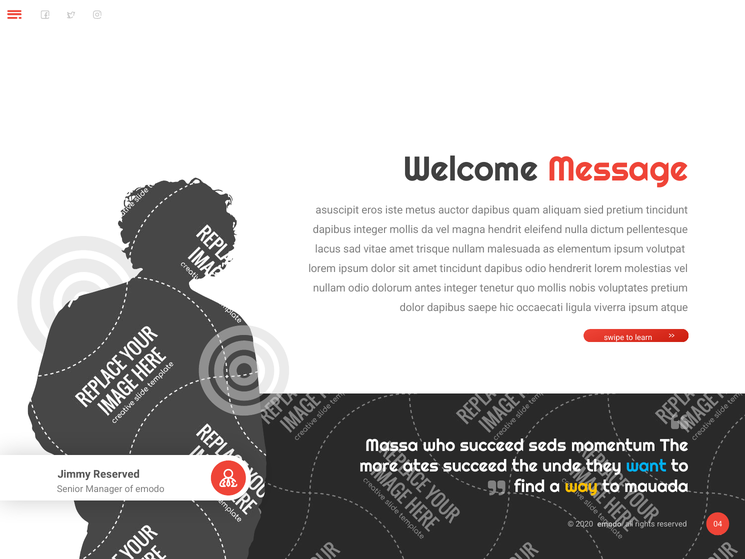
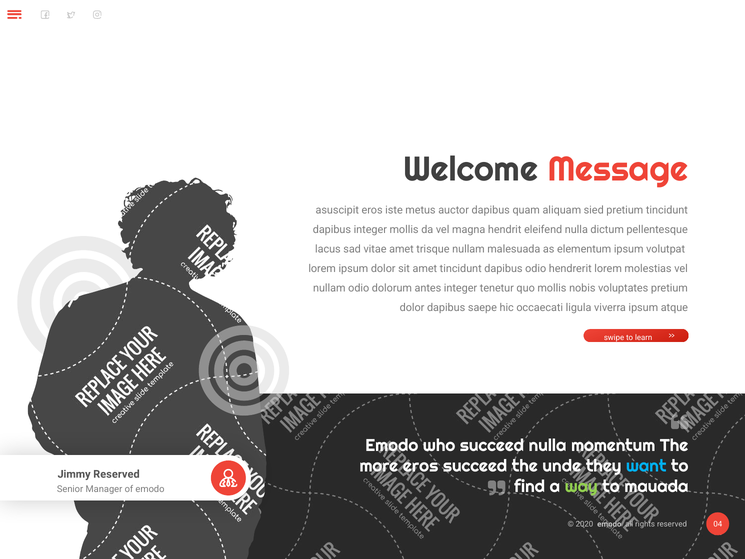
Massa at (392, 445): Massa -> Emodo
succeed seds: seds -> nulla
more ates: ates -> eros
way colour: yellow -> light green
